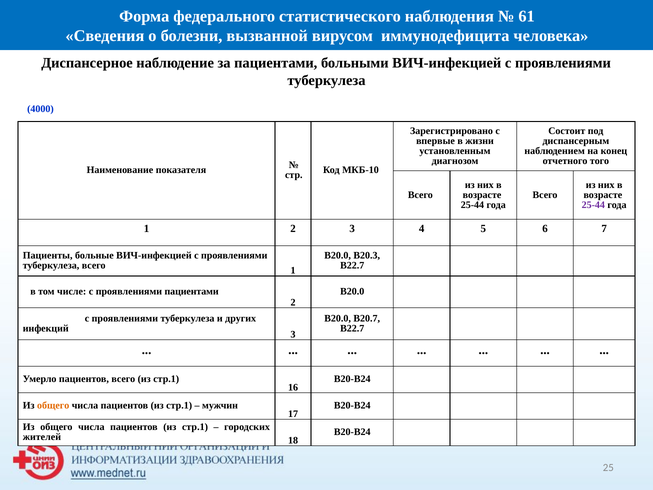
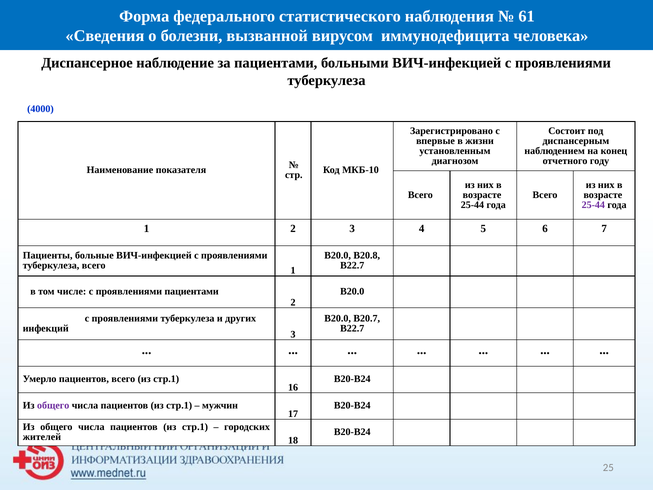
того: того -> году
В20.3: В20.3 -> В20.8
общего at (53, 405) colour: orange -> purple
